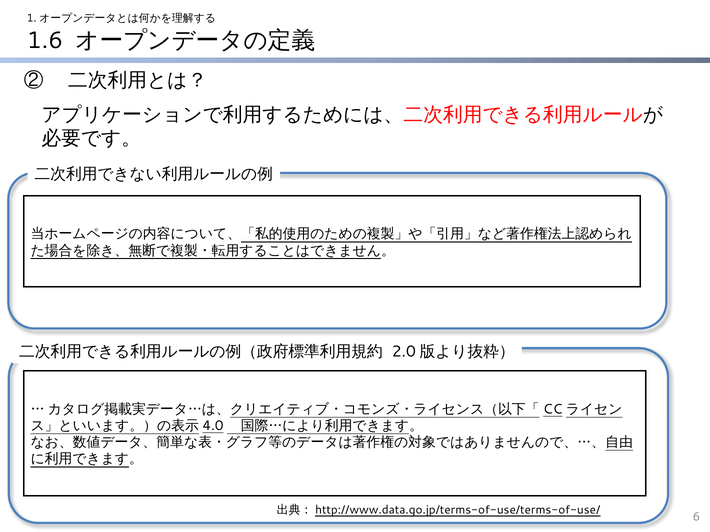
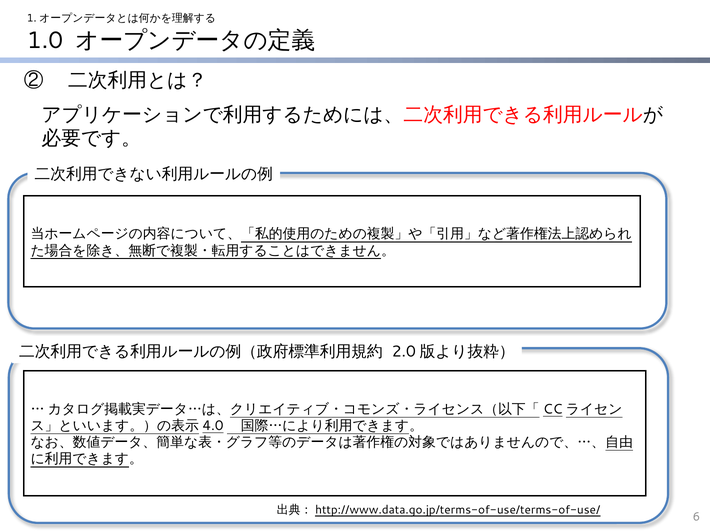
1.6: 1.6 -> 1.0
